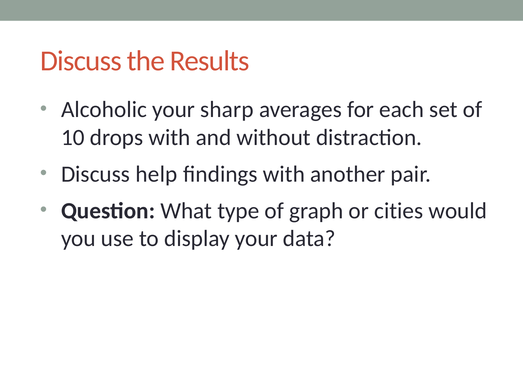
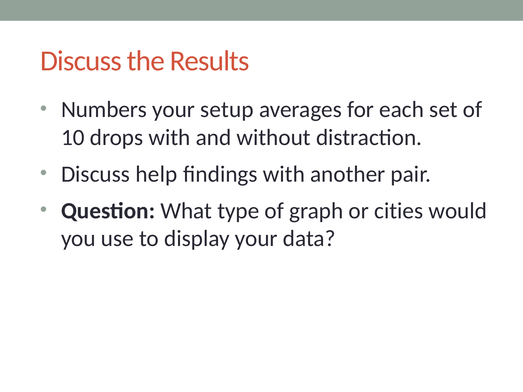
Alcoholic: Alcoholic -> Numbers
sharp: sharp -> setup
